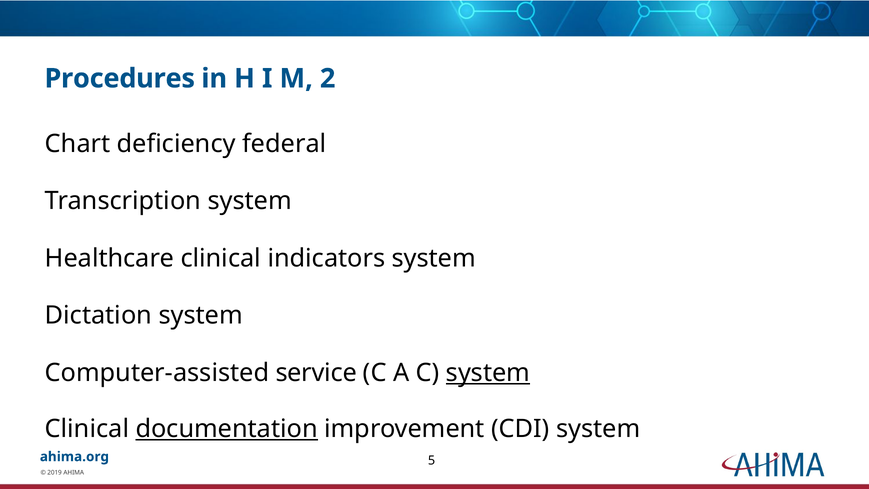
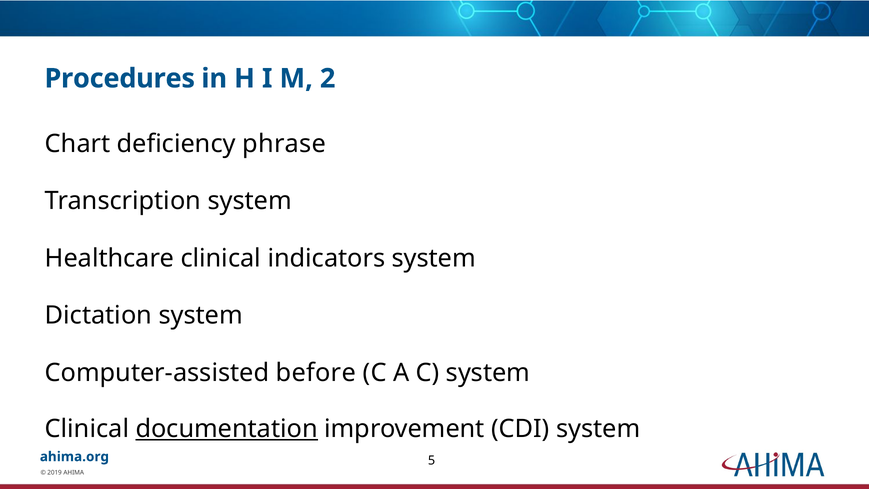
federal: federal -> phrase
service: service -> before
system at (488, 373) underline: present -> none
